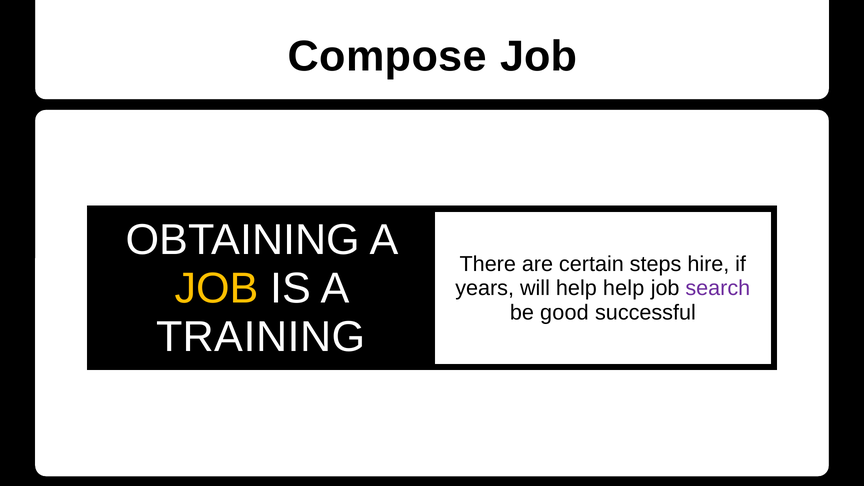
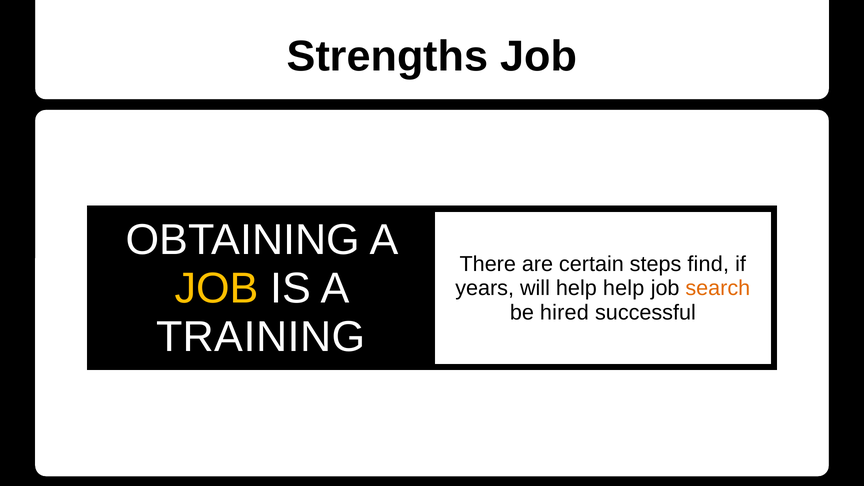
Compose: Compose -> Strengths
hire: hire -> find
search colour: purple -> orange
good: good -> hired
